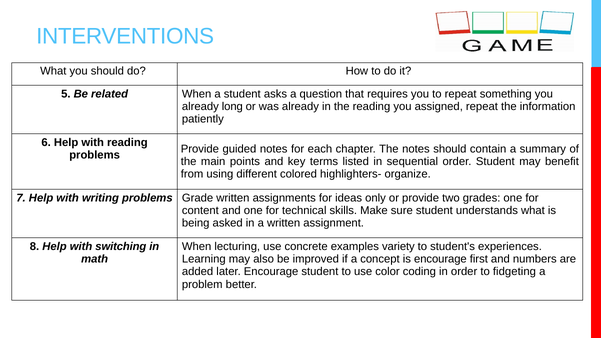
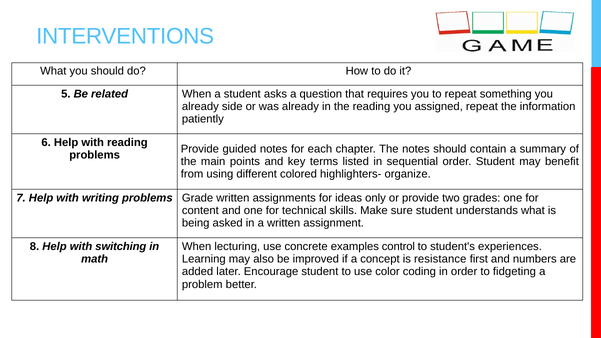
long: long -> side
variety: variety -> control
is encourage: encourage -> resistance
